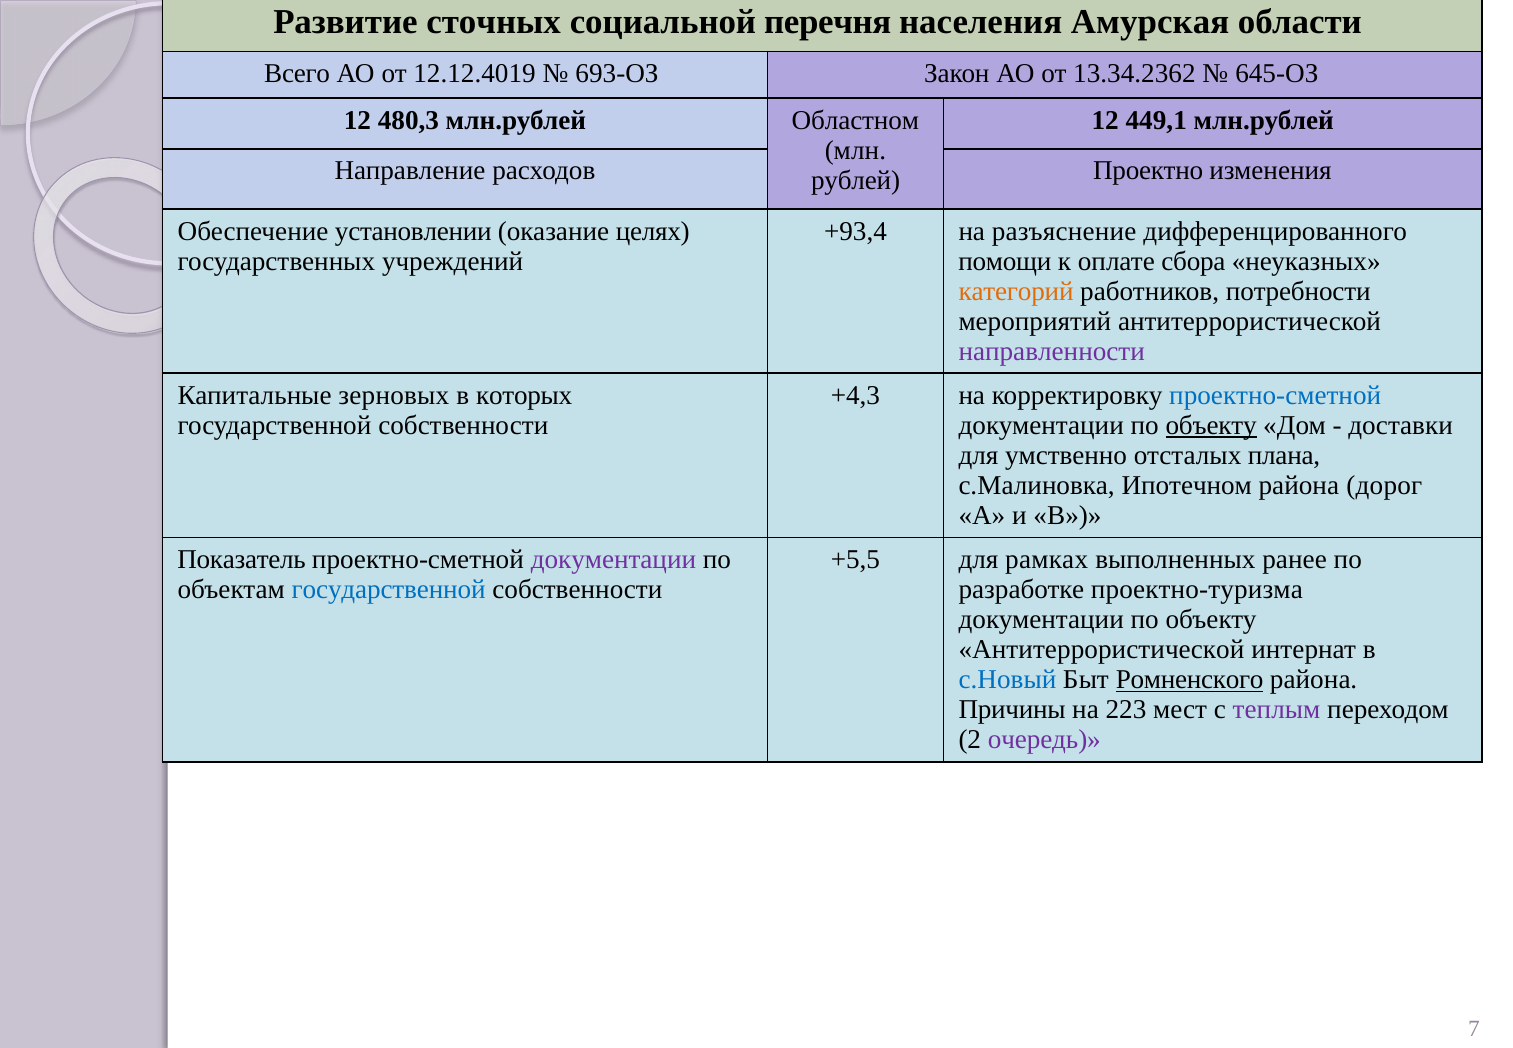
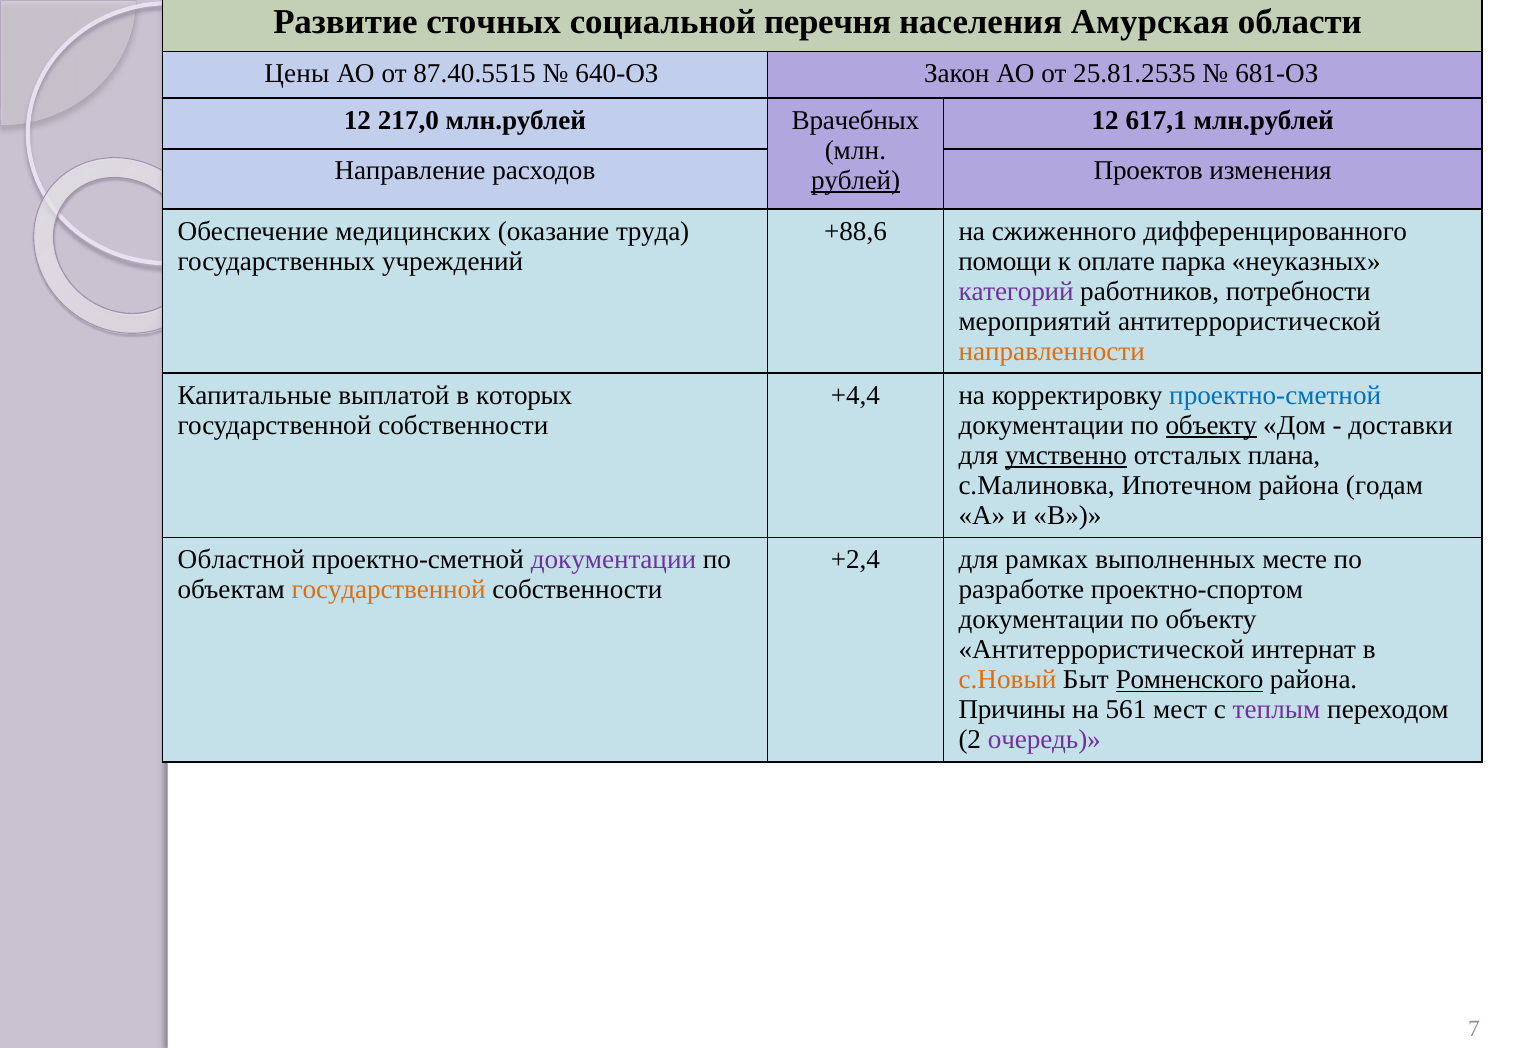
Всего: Всего -> Цены
12.12.4019: 12.12.4019 -> 87.40.5515
693-ОЗ: 693-ОЗ -> 640-ОЗ
13.34.2362: 13.34.2362 -> 25.81.2535
645-ОЗ: 645-ОЗ -> 681-ОЗ
480,3: 480,3 -> 217,0
Областном: Областном -> Врачебных
449,1: 449,1 -> 617,1
Проектно: Проектно -> Проектов
рублей underline: none -> present
установлении: установлении -> медицинских
целях: целях -> труда
+93,4: +93,4 -> +88,6
разъяснение: разъяснение -> сжиженного
сбора: сбора -> парка
категорий colour: orange -> purple
направленности colour: purple -> orange
зерновых: зерновых -> выплатой
+4,3: +4,3 -> +4,4
умственно underline: none -> present
дорог: дорог -> годам
Показатель: Показатель -> Областной
+5,5: +5,5 -> +2,4
ранее: ранее -> месте
государственной at (389, 589) colour: blue -> orange
проектно-туризма: проектно-туризма -> проектно-спортом
с.Новый colour: blue -> orange
223: 223 -> 561
